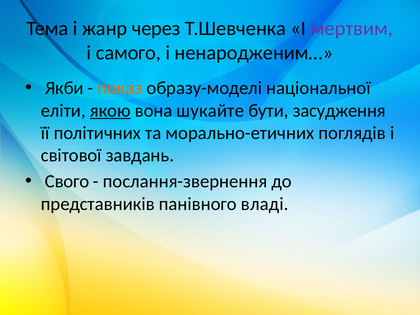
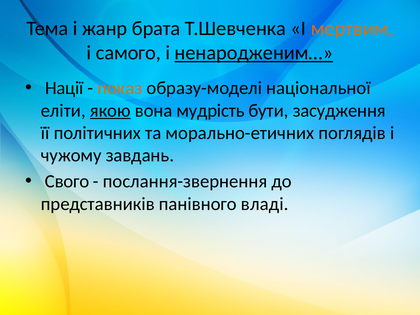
через: через -> брата
мертвим colour: purple -> orange
ненародженим… underline: none -> present
Якби: Якби -> Нації
шукайте: шукайте -> мудрість
світової: світової -> чужому
